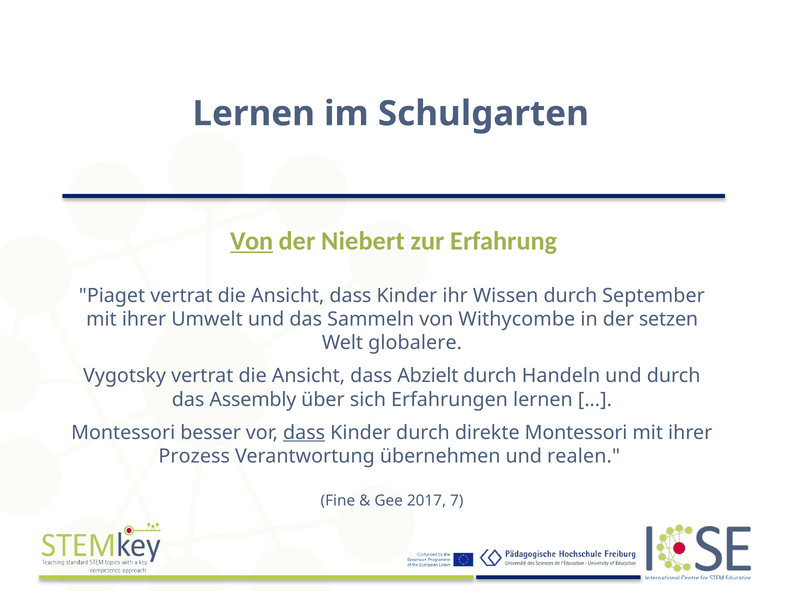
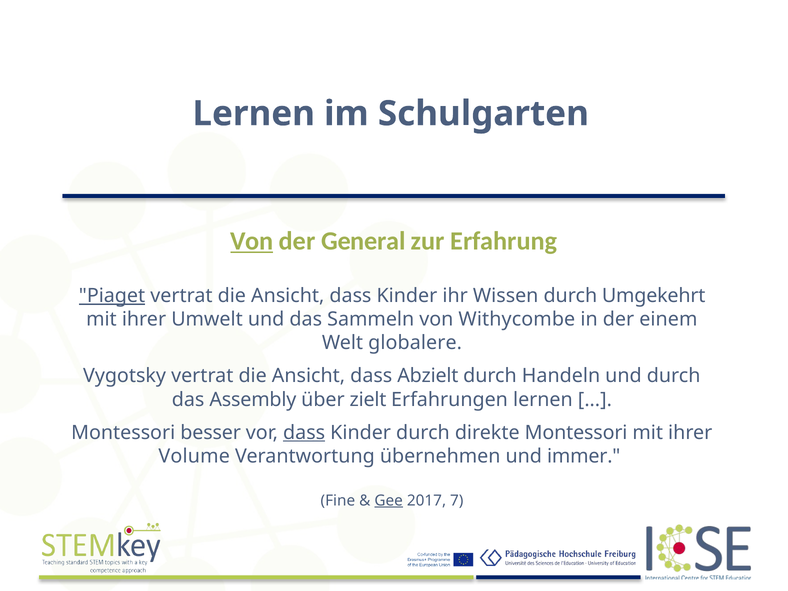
Niebert: Niebert -> General
Piaget underline: none -> present
September: September -> Umgekehrt
setzen: setzen -> einem
sich: sich -> zielt
Prozess: Prozess -> Volume
realen: realen -> immer
Gee underline: none -> present
